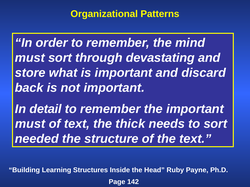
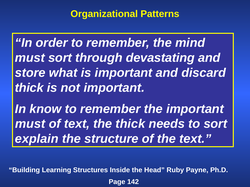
back at (29, 88): back -> thick
detail: detail -> know
needed: needed -> explain
